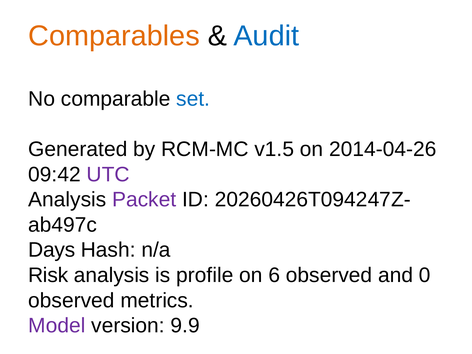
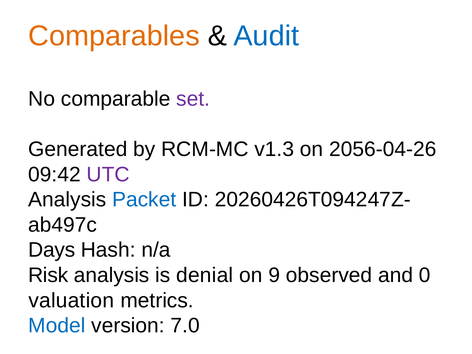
set colour: blue -> purple
v1.5: v1.5 -> v1.3
2014-04-26: 2014-04-26 -> 2056-04-26
Packet colour: purple -> blue
profile: profile -> denial
6: 6 -> 9
observed at (71, 300): observed -> valuation
Model colour: purple -> blue
9.9: 9.9 -> 7.0
